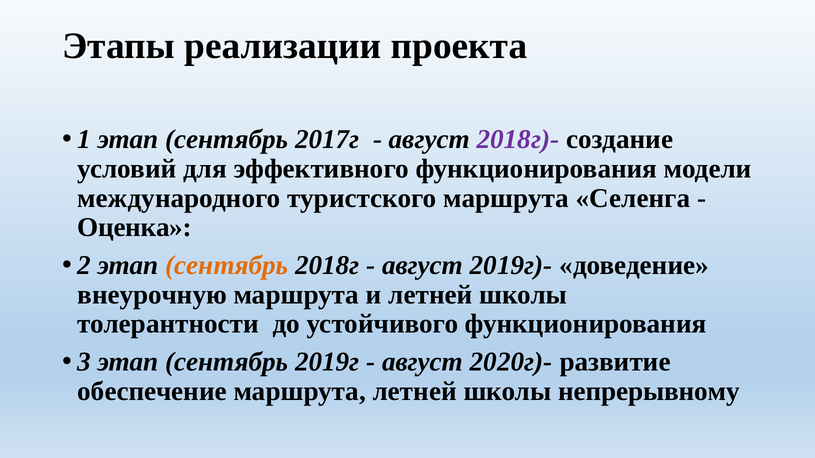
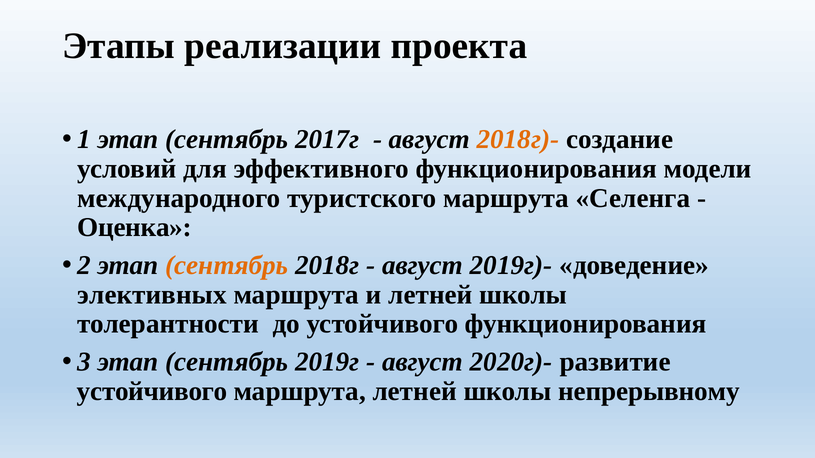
2018г)- colour: purple -> orange
внеурочную: внеурочную -> элективных
обеспечение at (152, 391): обеспечение -> устойчивого
